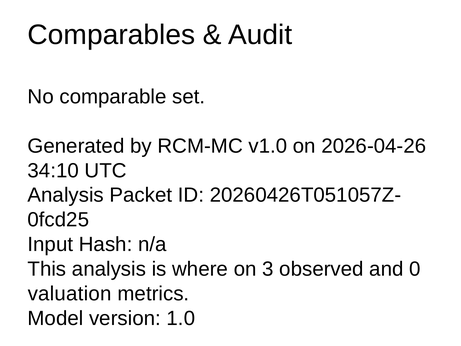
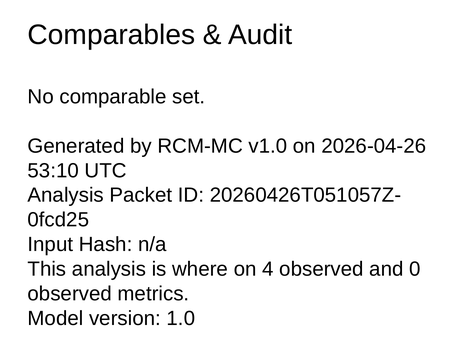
34:10: 34:10 -> 53:10
3: 3 -> 4
valuation at (70, 293): valuation -> observed
